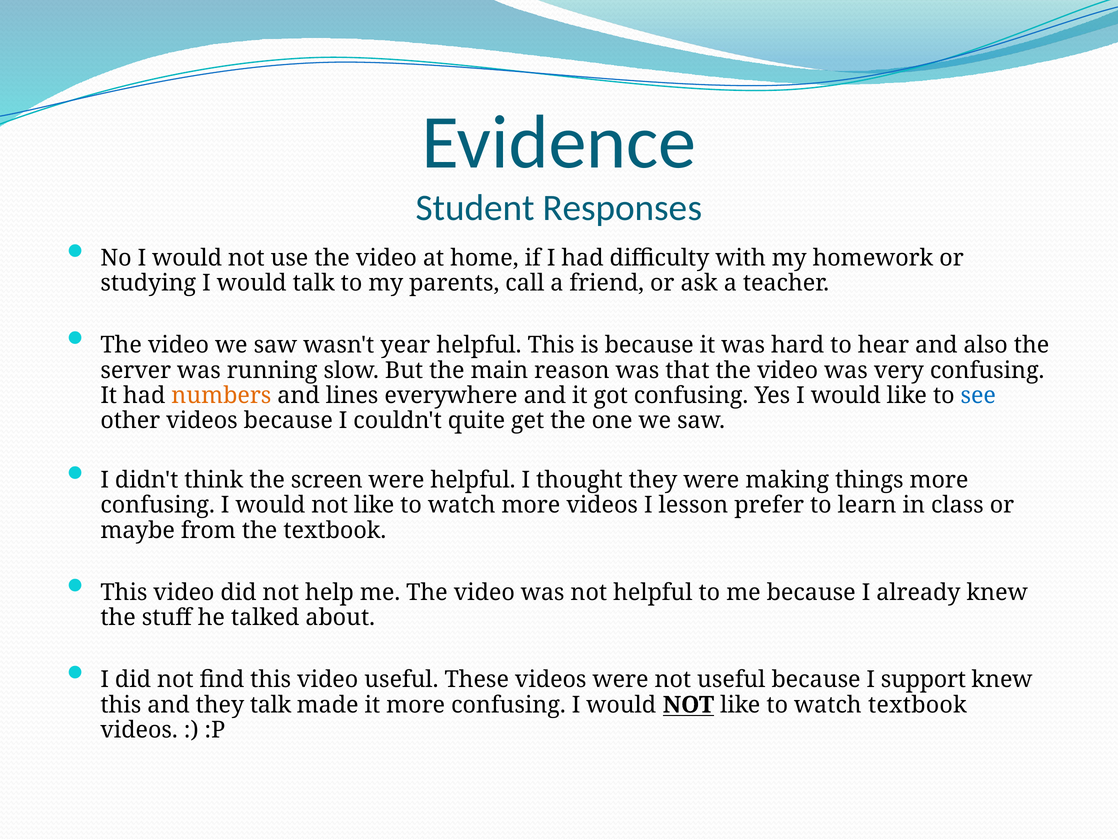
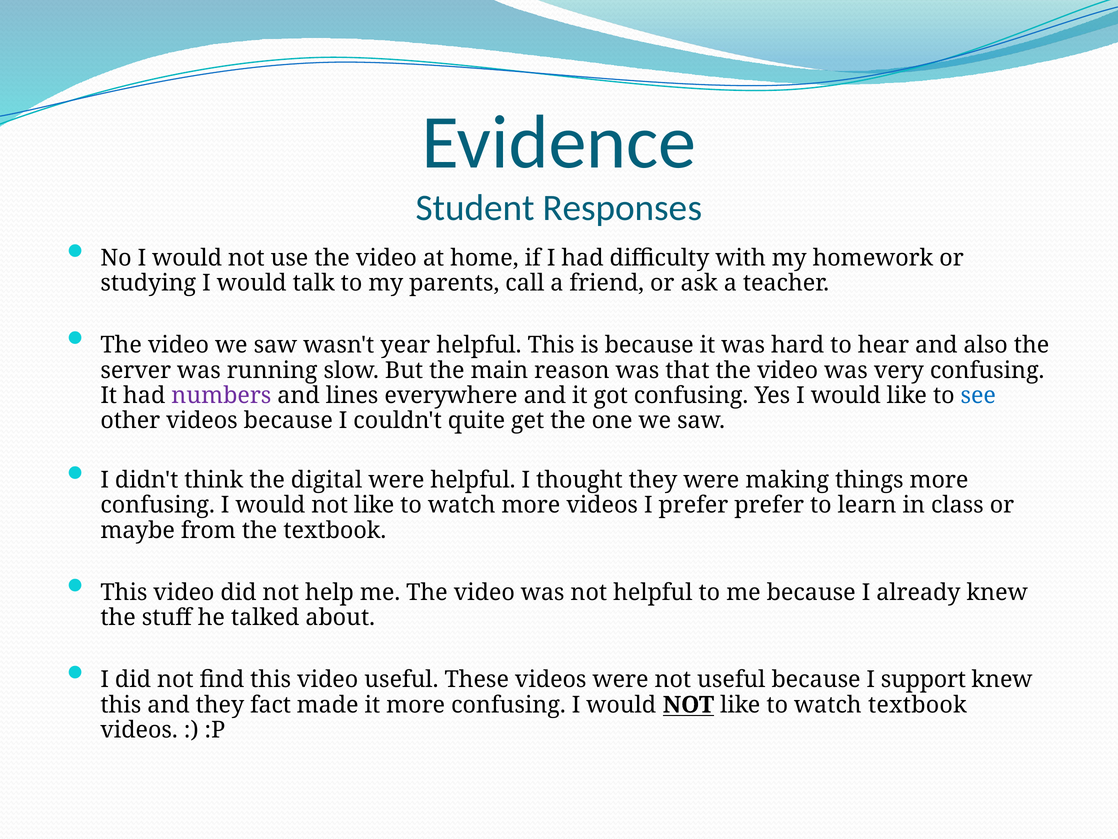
numbers colour: orange -> purple
screen: screen -> digital
I lesson: lesson -> prefer
they talk: talk -> fact
